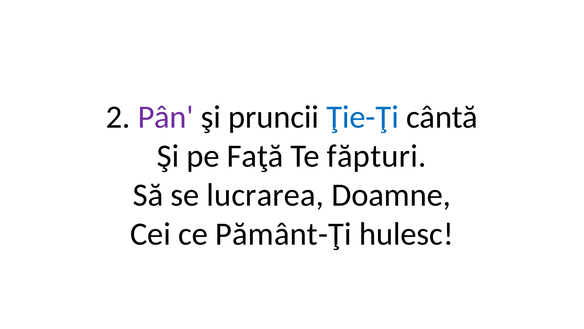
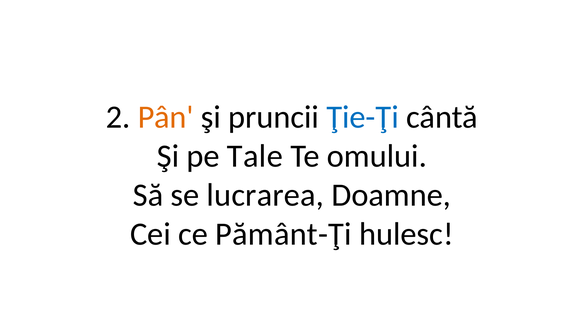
Pân colour: purple -> orange
Faţă: Faţă -> Tale
făpturi: făpturi -> omului
